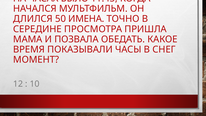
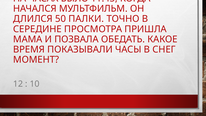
ИМЕНА: ИМЕНА -> ПАЛКИ
